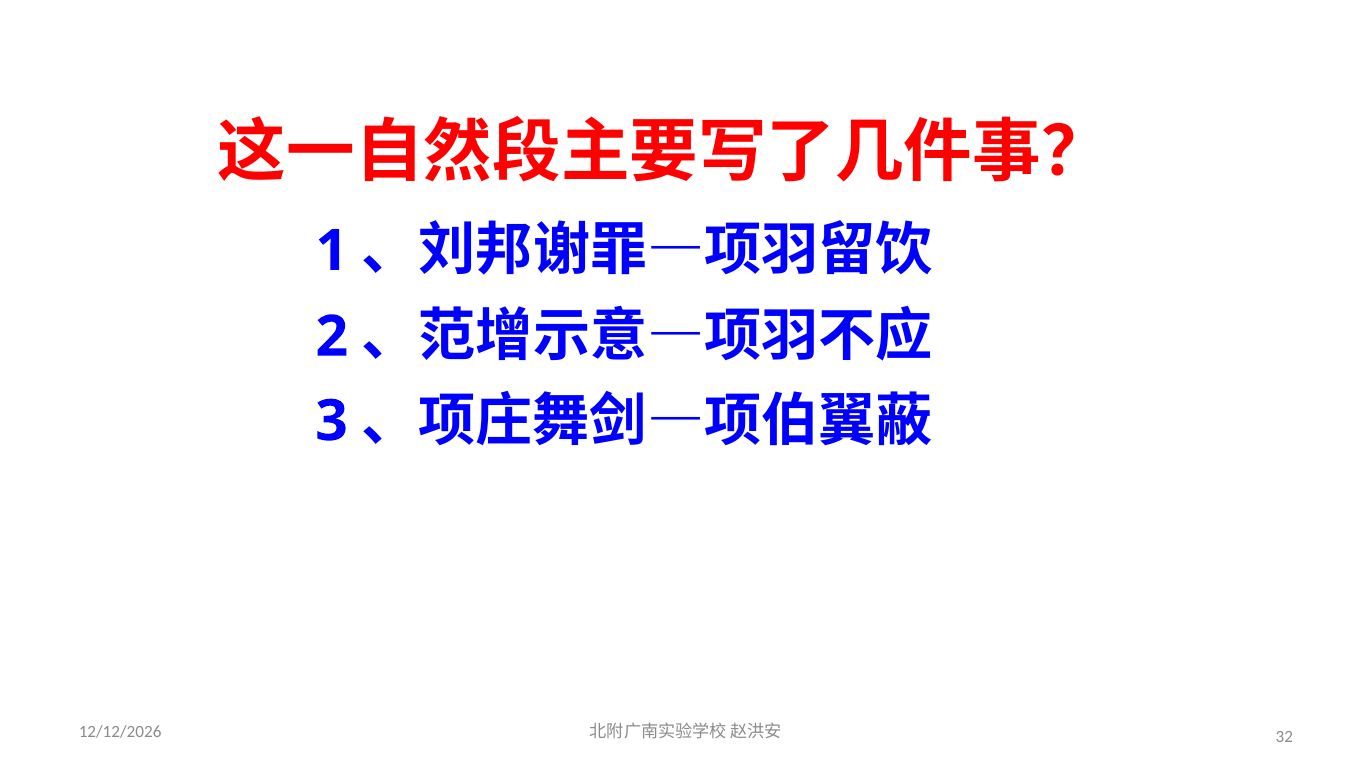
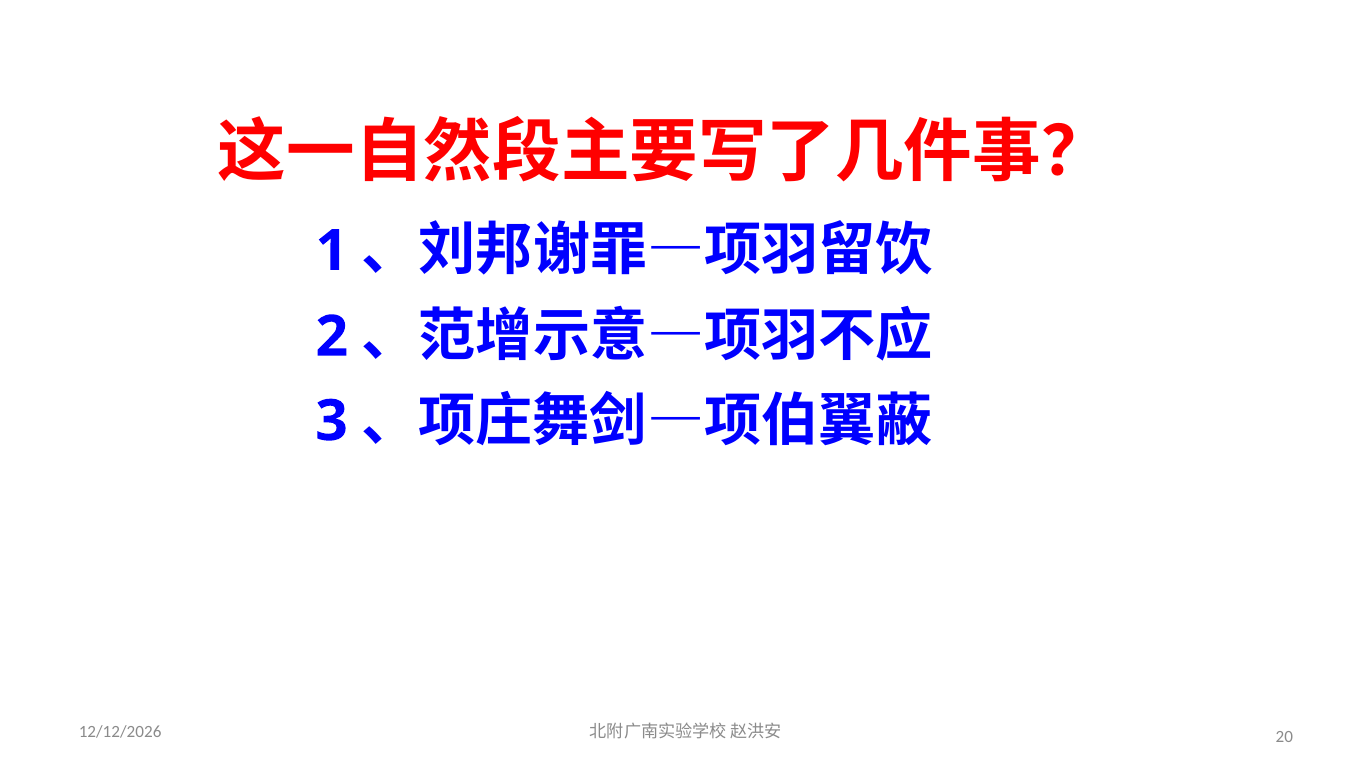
32: 32 -> 20
